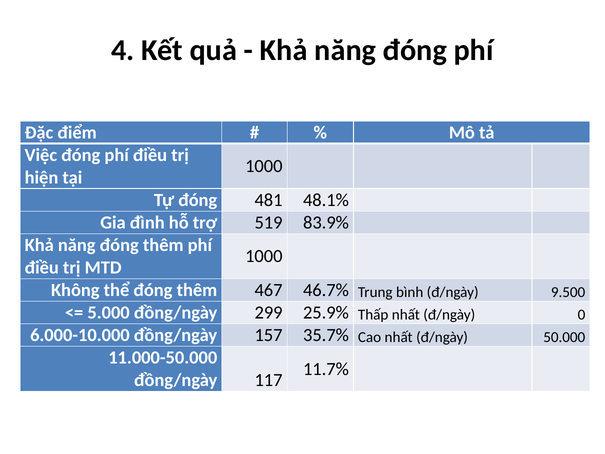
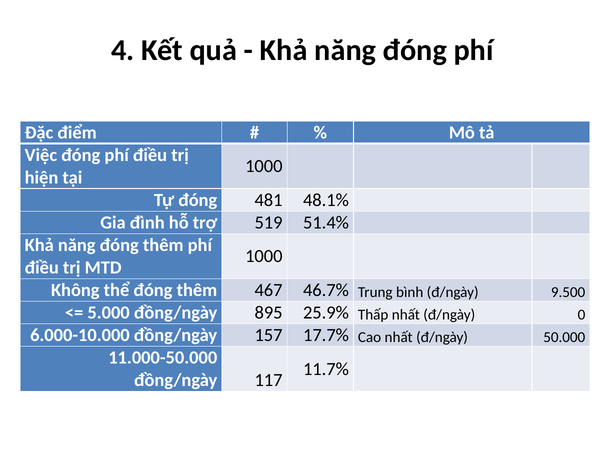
83.9%: 83.9% -> 51.4%
299: 299 -> 895
35.7%: 35.7% -> 17.7%
